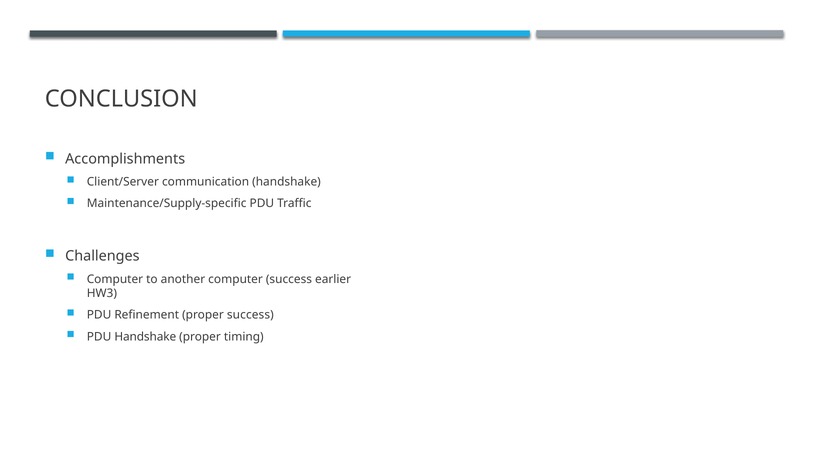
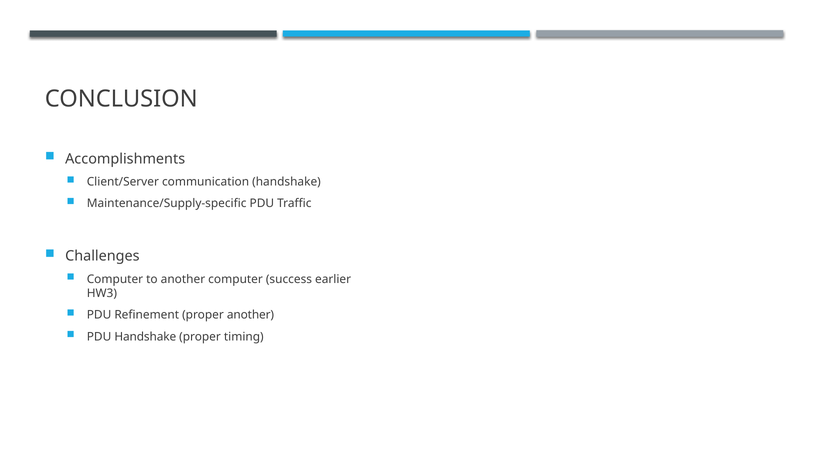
proper success: success -> another
